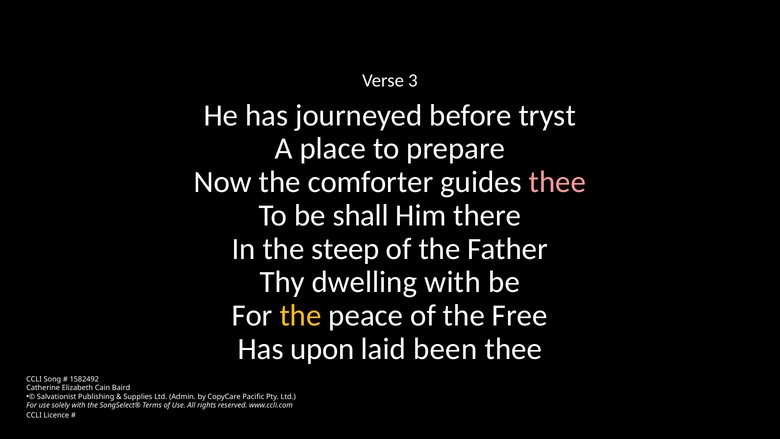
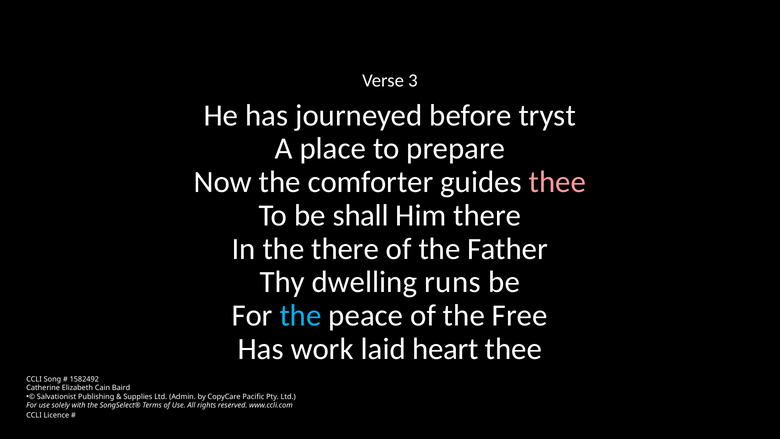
the steep: steep -> there
dwelling with: with -> runs
the at (301, 315) colour: yellow -> light blue
upon: upon -> work
been: been -> heart
